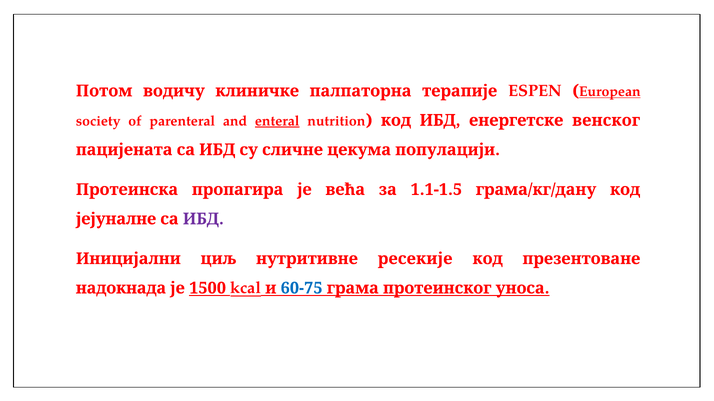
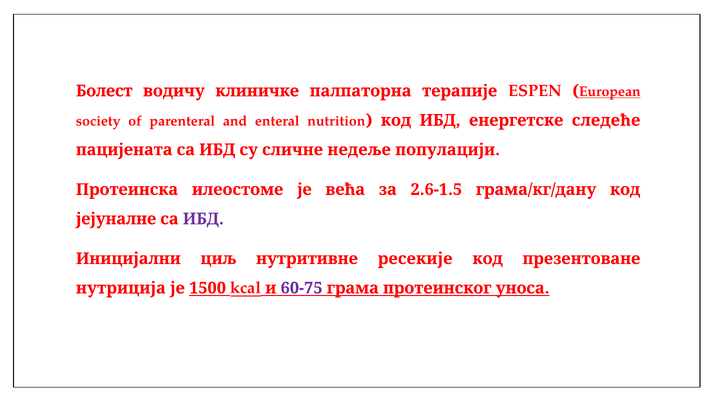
Потом: Потом -> Болест
enteral underline: present -> none
венског: венског -> следеће
цекума: цекума -> недеље
пропагира: пропагира -> илеостоме
1.1-1.5: 1.1-1.5 -> 2.6-1.5
надокнада: надокнада -> нутриција
60-75 colour: blue -> purple
